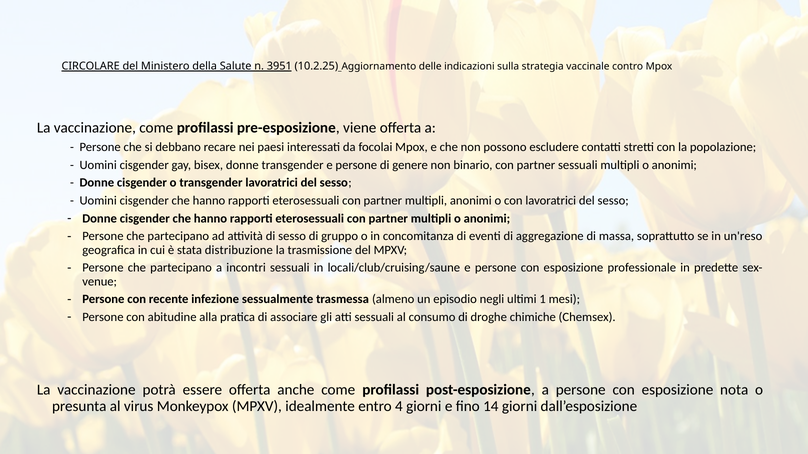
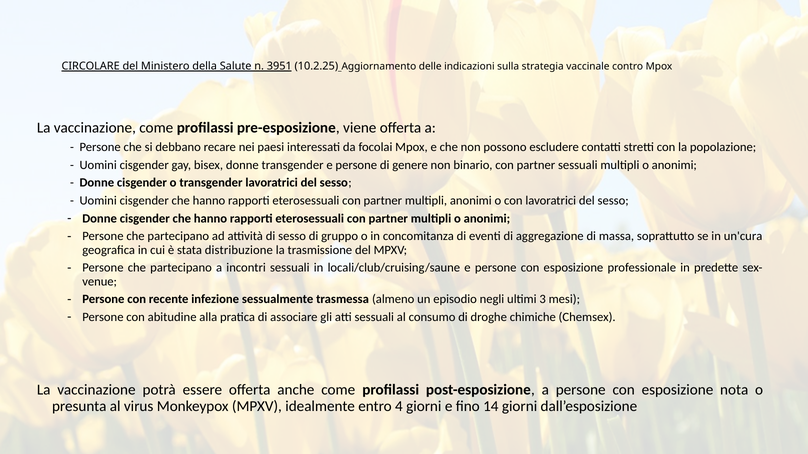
un'reso: un'reso -> un'cura
1: 1 -> 3
